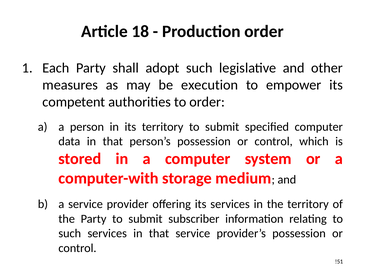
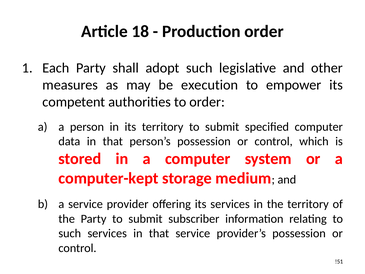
computer-with: computer-with -> computer-kept
